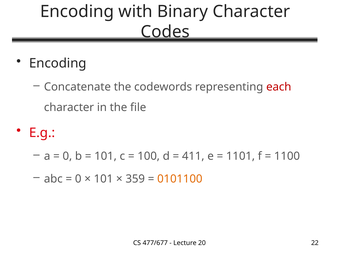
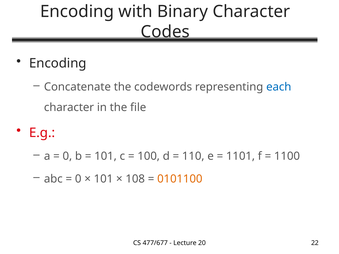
each colour: red -> blue
411: 411 -> 110
359: 359 -> 108
